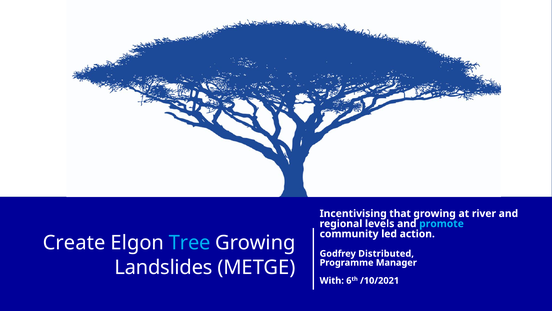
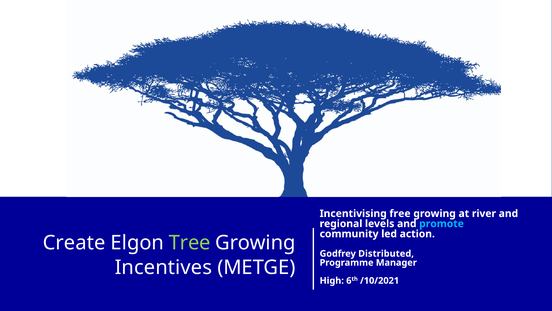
that: that -> free
Tree colour: light blue -> light green
Landslides: Landslides -> Incentives
With: With -> High
